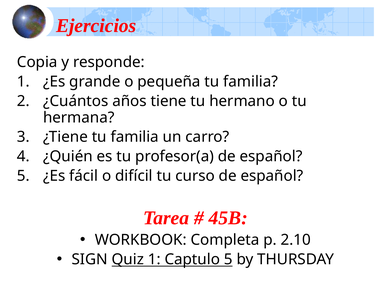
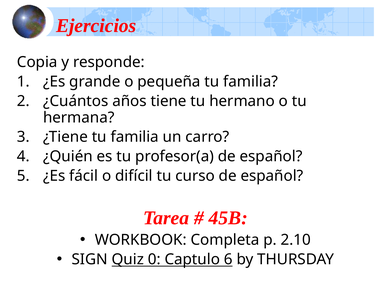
Quiz 1: 1 -> 0
Captulo 5: 5 -> 6
